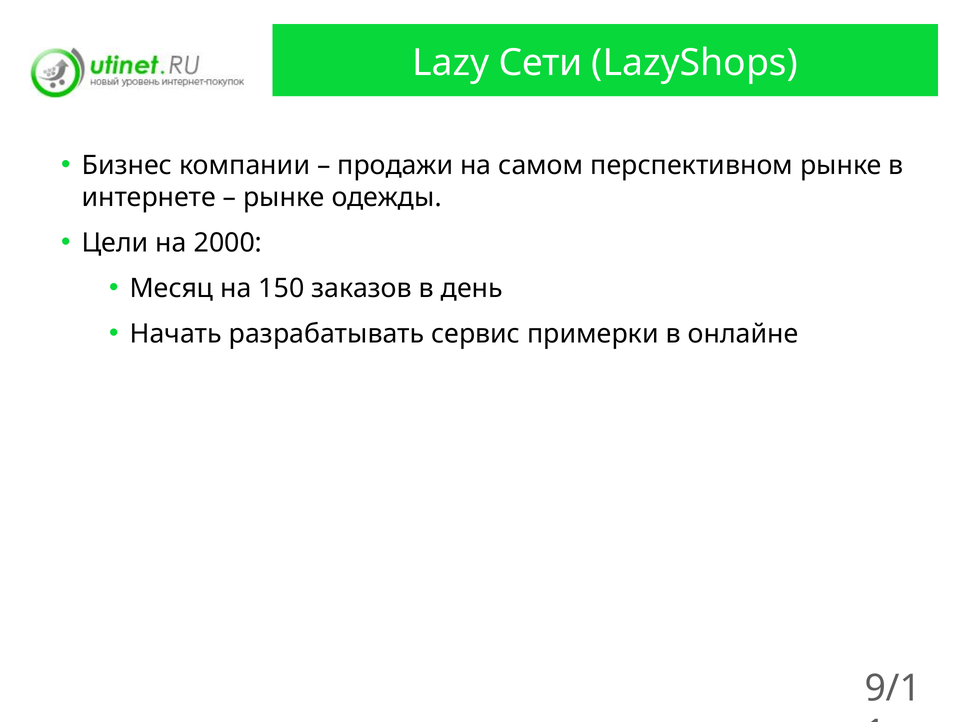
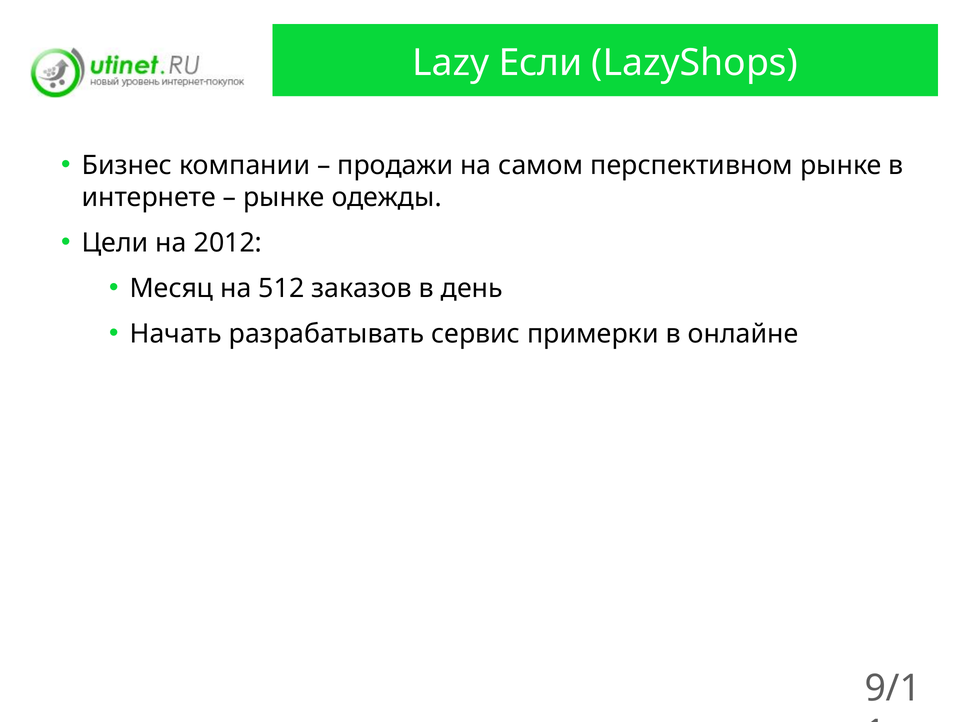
Сети: Сети -> Если
2000: 2000 -> 2012
150: 150 -> 512
